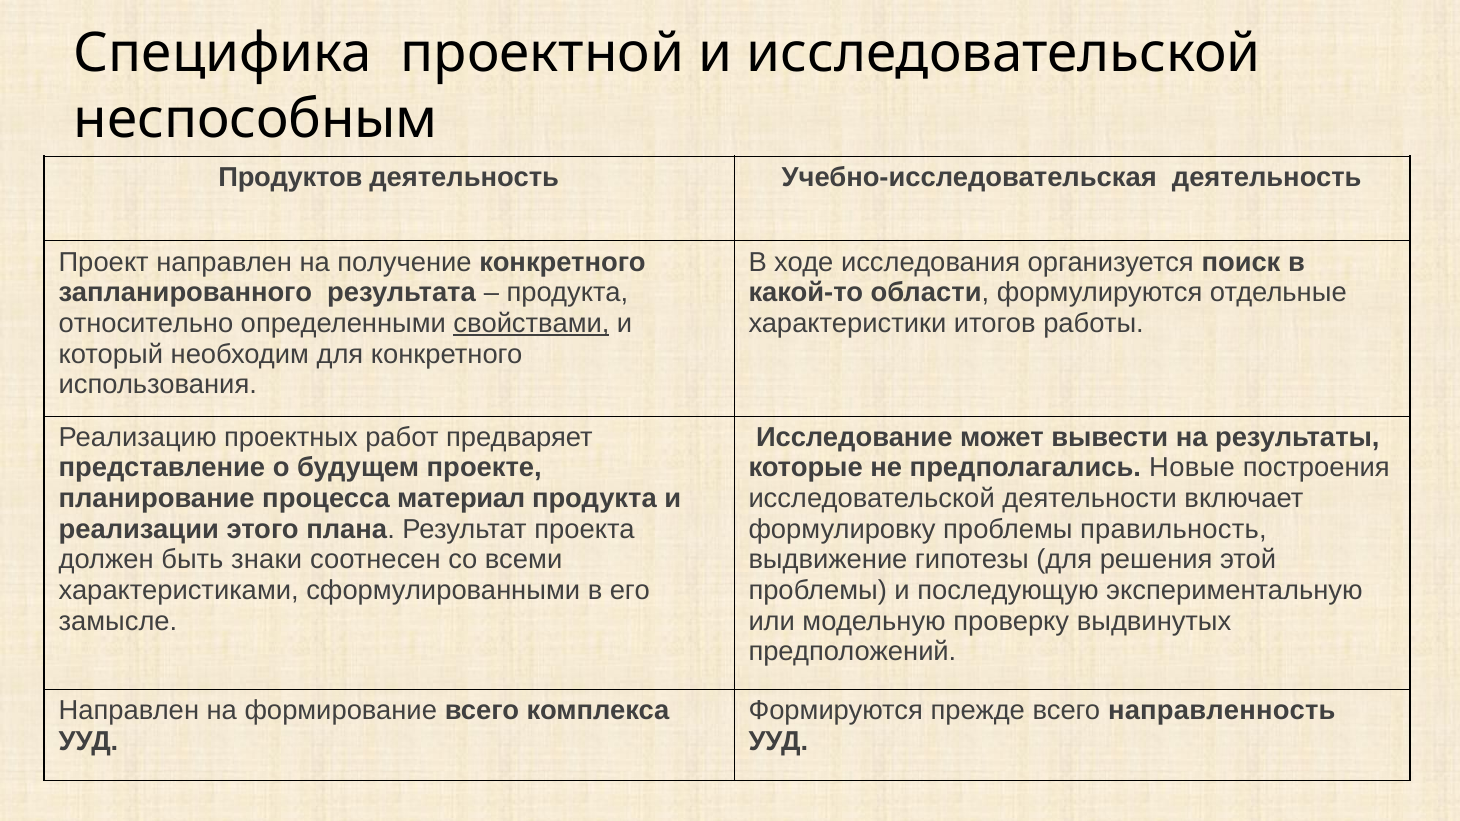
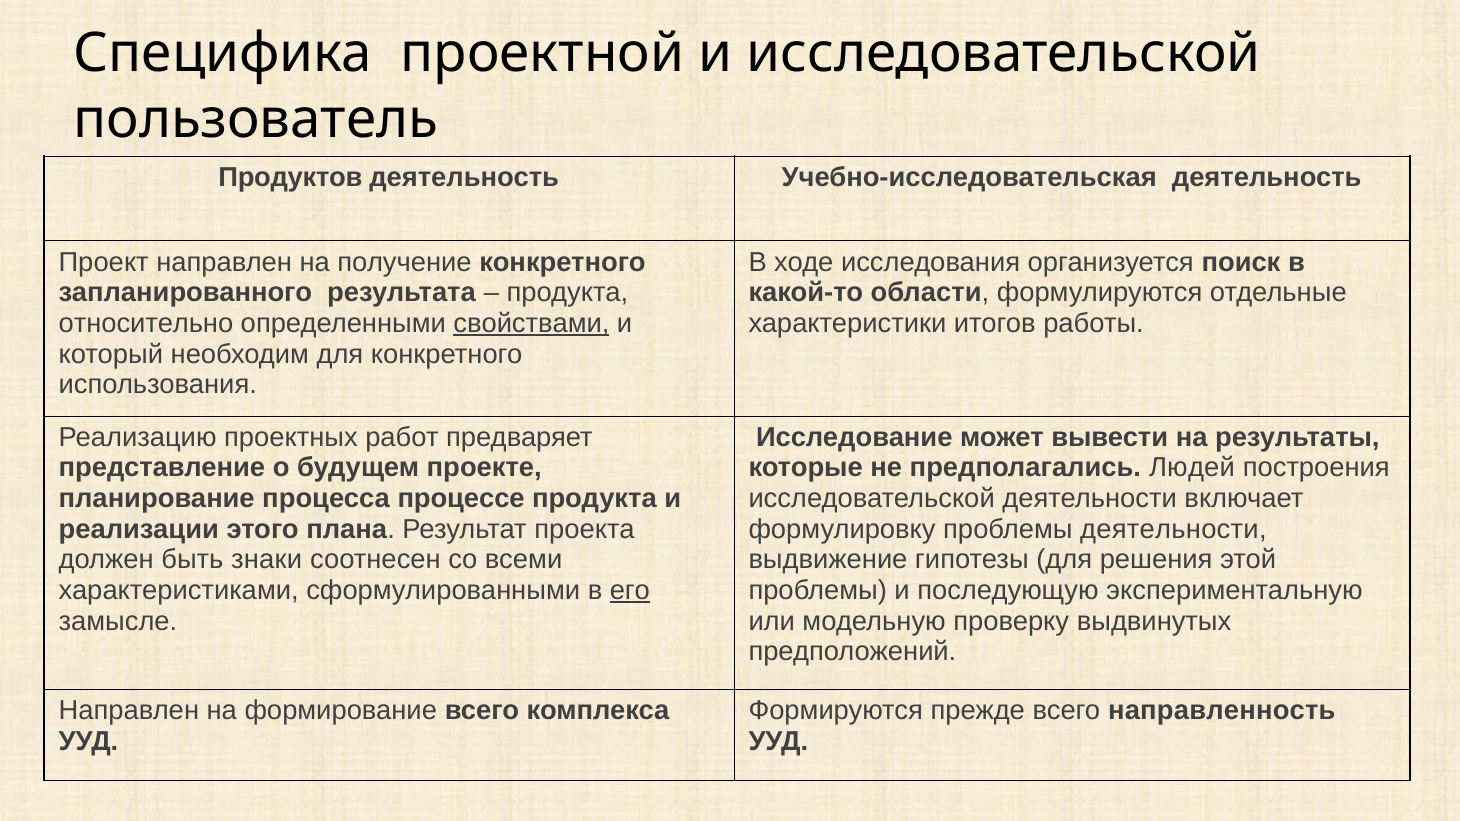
неспособным: неспособным -> пользователь
Новые: Новые -> Людей
материал: материал -> процессе
проблемы правильность: правильность -> деятельности
его underline: none -> present
